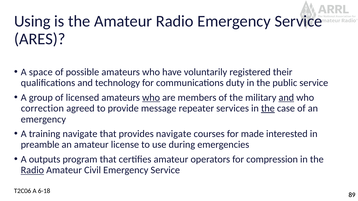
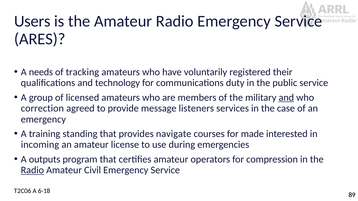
Using: Using -> Users
space: space -> needs
possible: possible -> tracking
who at (151, 98) underline: present -> none
repeater: repeater -> listeners
the at (268, 109) underline: present -> none
training navigate: navigate -> standing
preamble: preamble -> incoming
